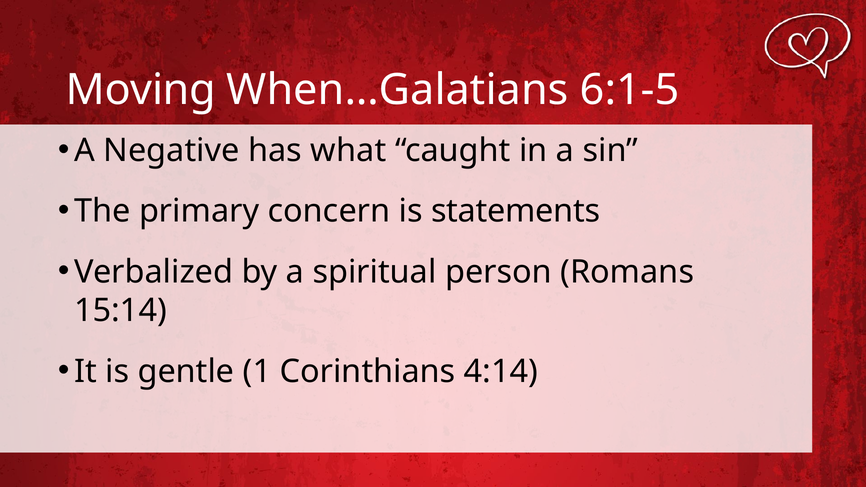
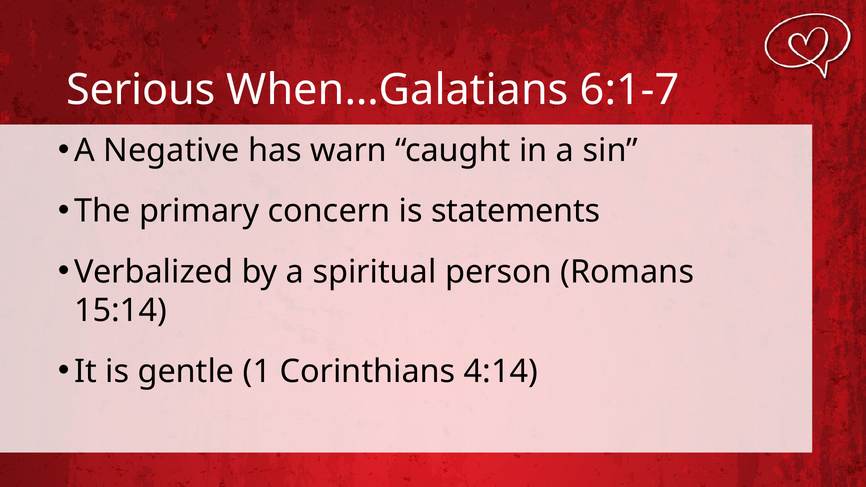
Moving: Moving -> Serious
6:1-5: 6:1-5 -> 6:1-7
what: what -> warn
